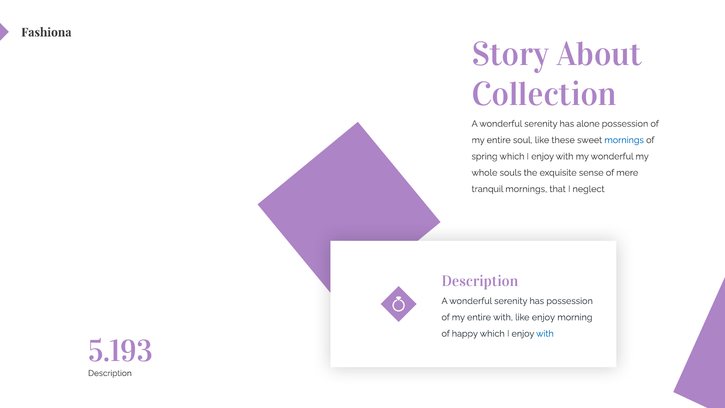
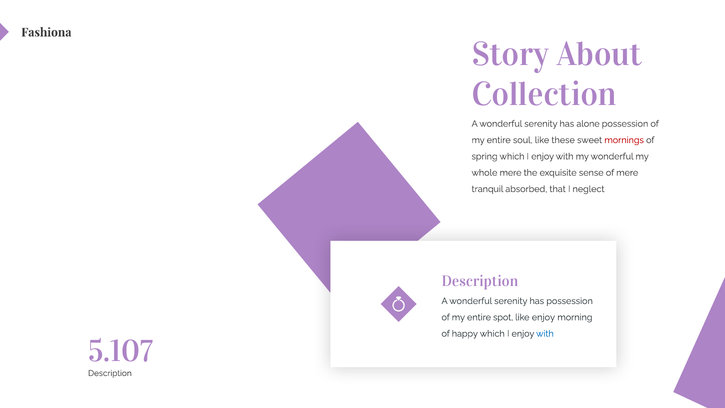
mornings at (624, 140) colour: blue -> red
whole souls: souls -> mere
tranquil mornings: mornings -> absorbed
entire with: with -> spot
5.193: 5.193 -> 5.107
